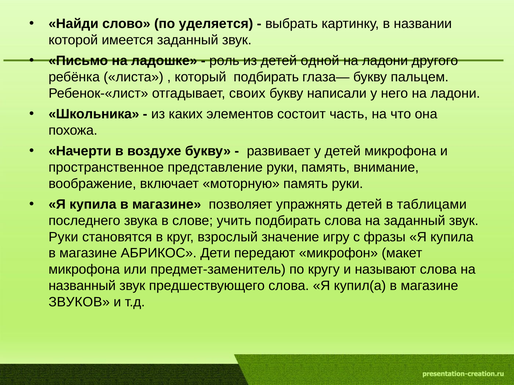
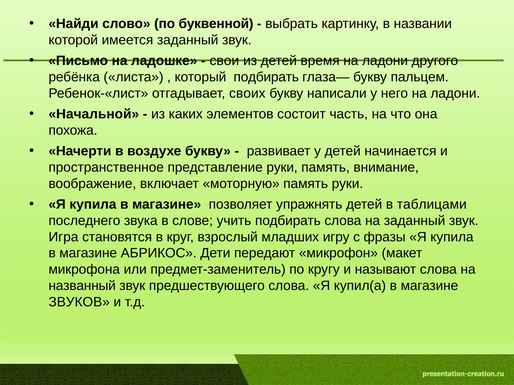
уделяется: уделяется -> буквенной
роль: роль -> свои
одной: одной -> время
Школьника: Школьника -> Начальной
детей микрофона: микрофона -> начинается
Руки at (63, 237): Руки -> Игра
значение: значение -> младших
